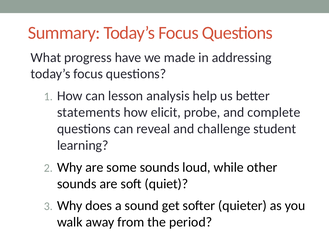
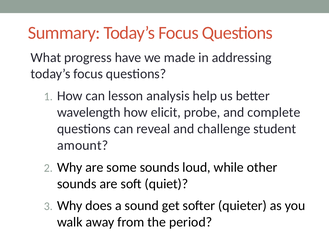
statements: statements -> wavelength
learning: learning -> amount
